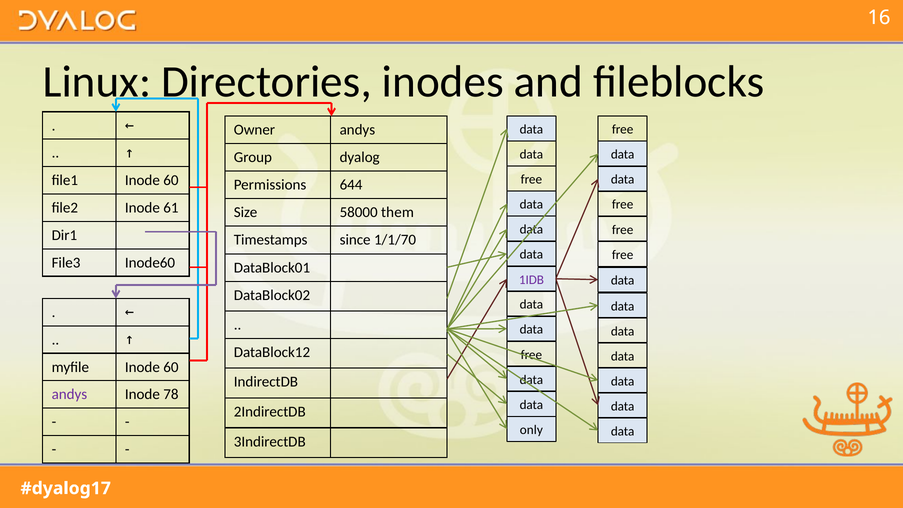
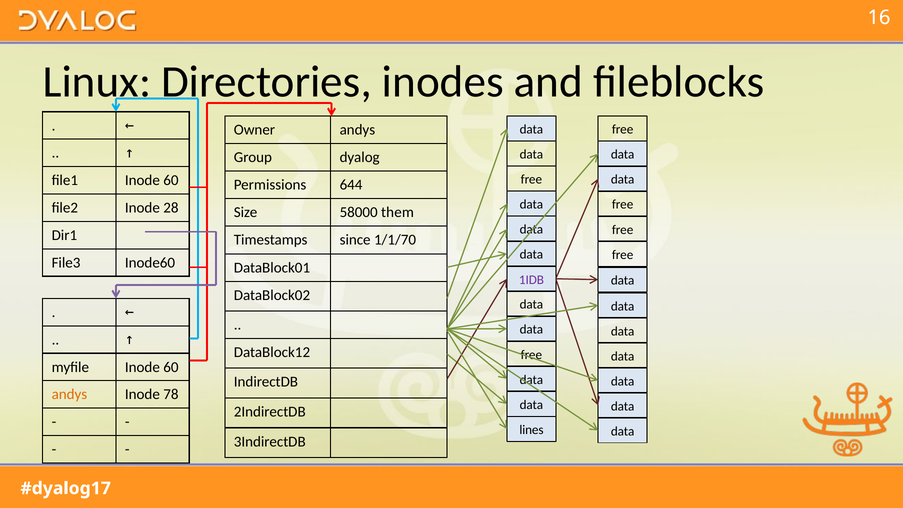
61: 61 -> 28
andys at (69, 394) colour: purple -> orange
only: only -> lines
